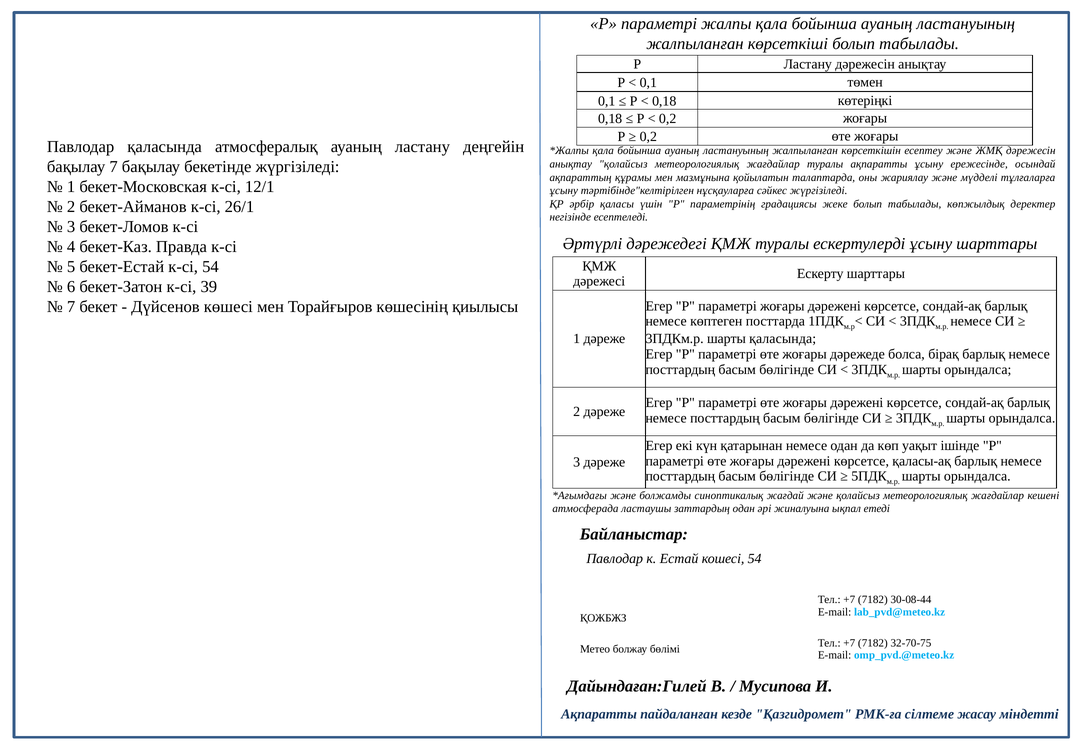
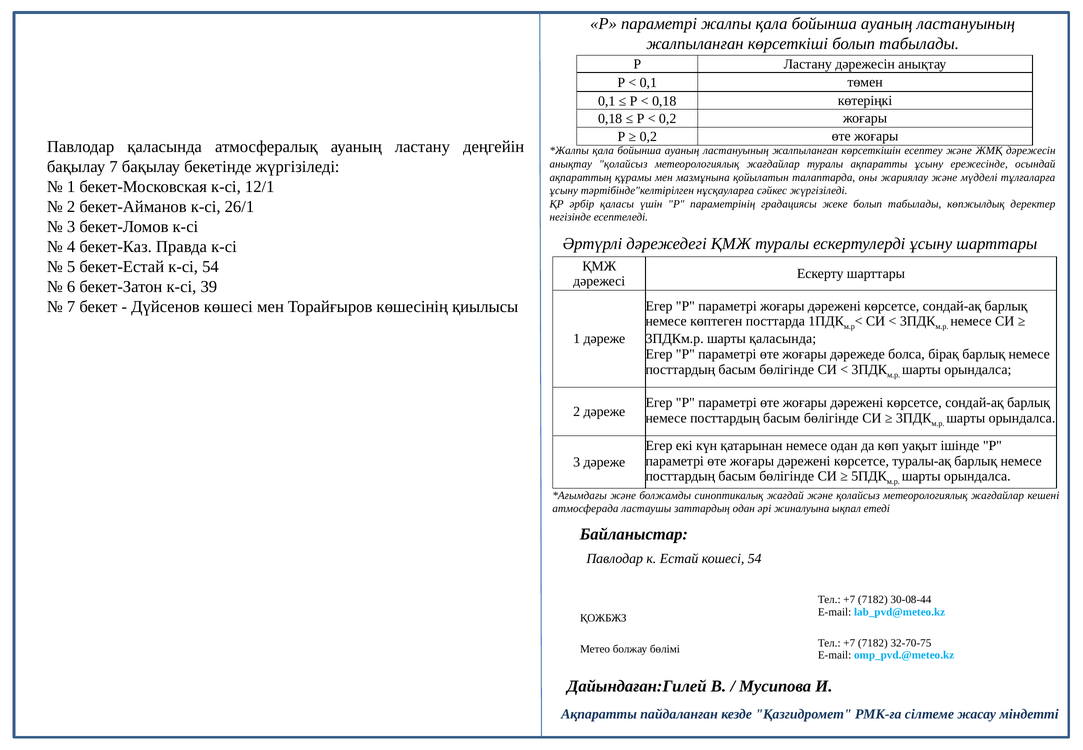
қаласы-ақ: қаласы-ақ -> туралы-ақ
